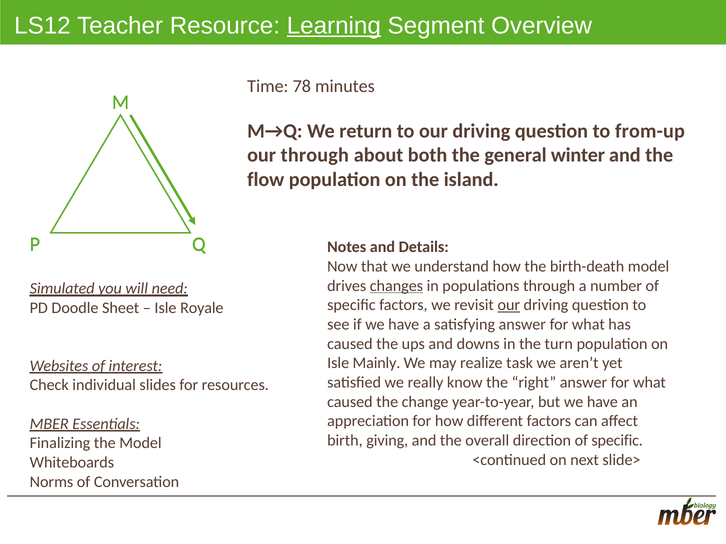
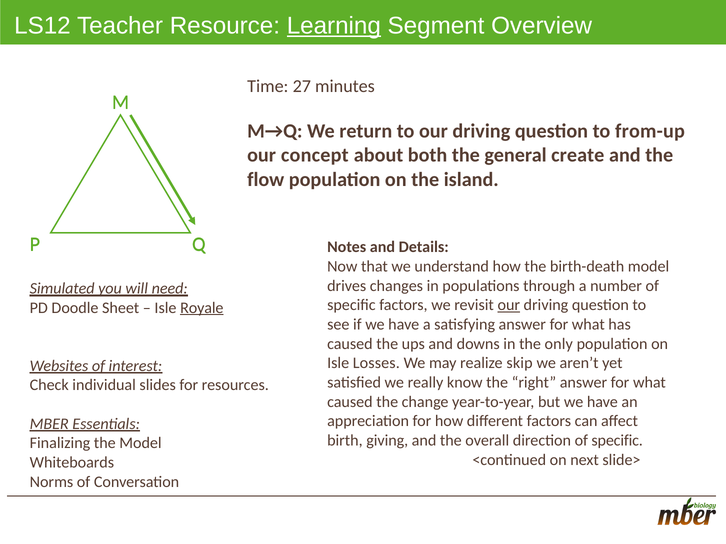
78: 78 -> 27
our through: through -> concept
winter: winter -> create
changes underline: present -> none
Royale underline: none -> present
turn: turn -> only
Mainly: Mainly -> Losses
task: task -> skip
